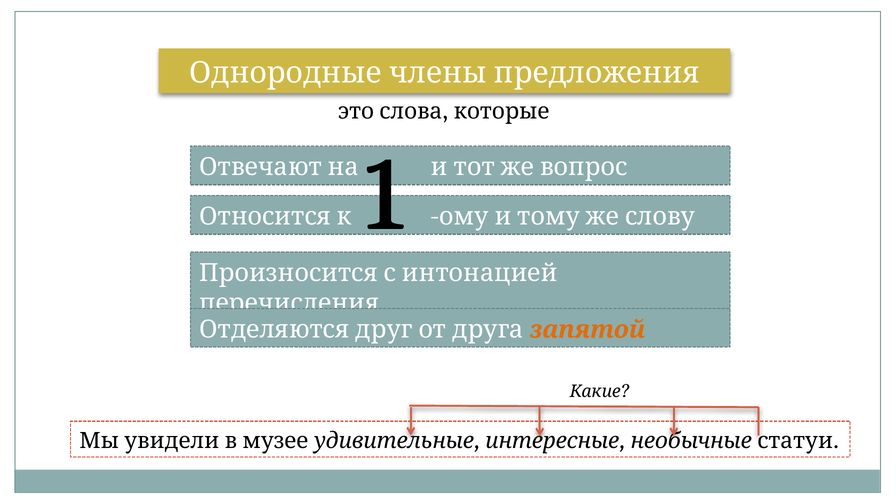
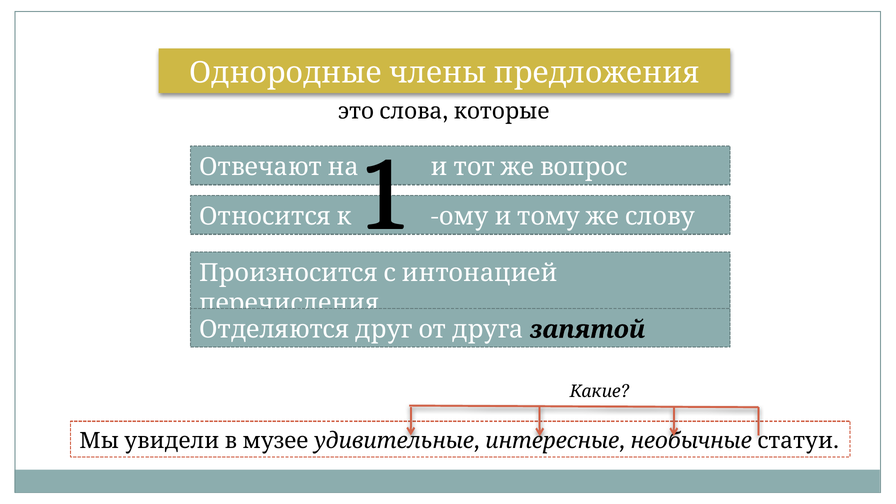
запятой colour: orange -> black
